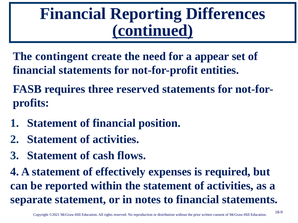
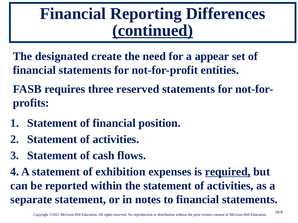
contingent: contingent -> designated
effectively: effectively -> exhibition
required underline: none -> present
